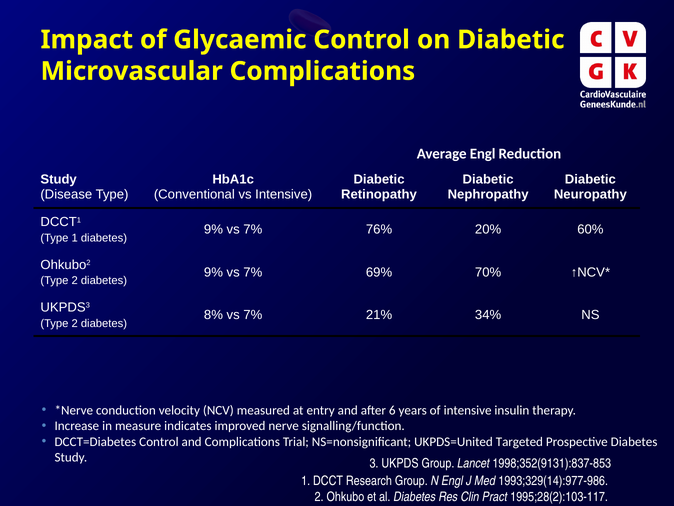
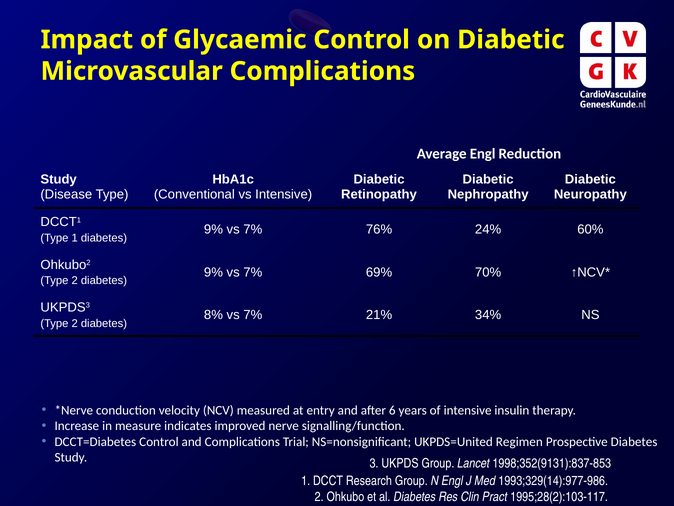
20%: 20% -> 24%
Targeted: Targeted -> Regimen
